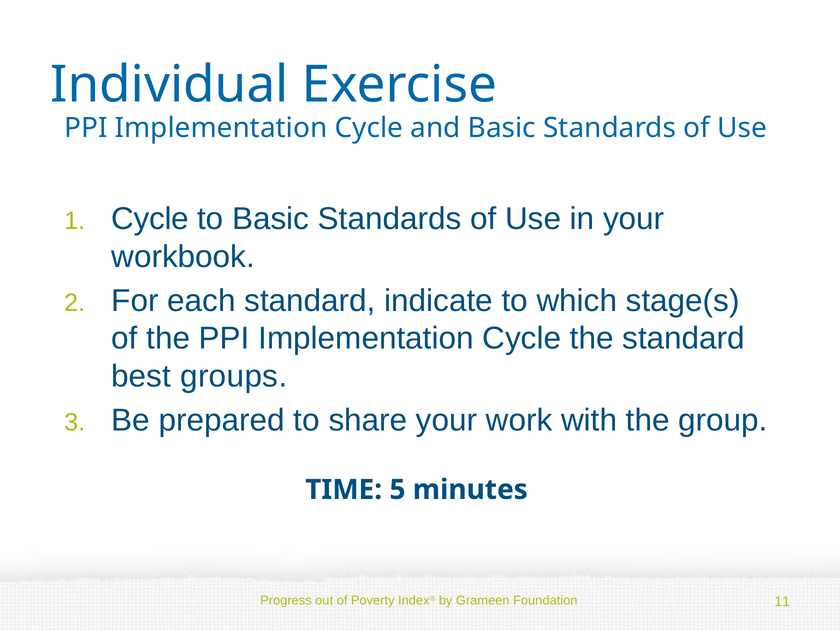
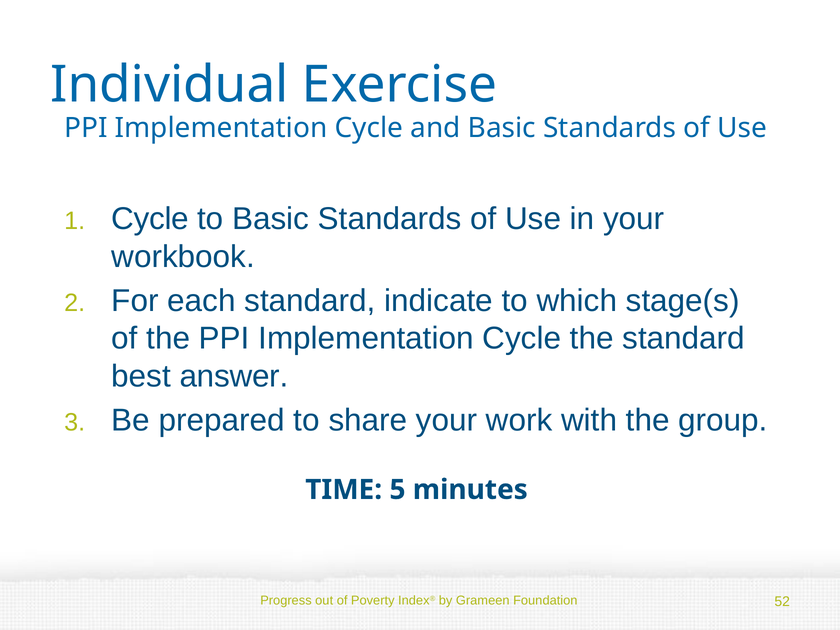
groups: groups -> answer
11: 11 -> 52
